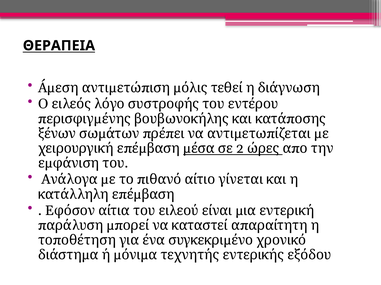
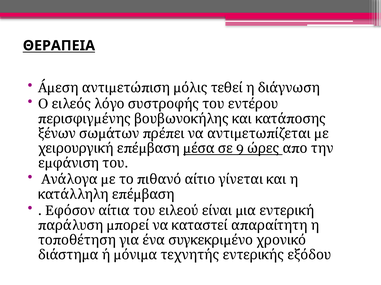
2: 2 -> 9
